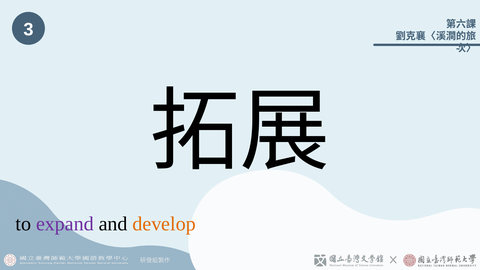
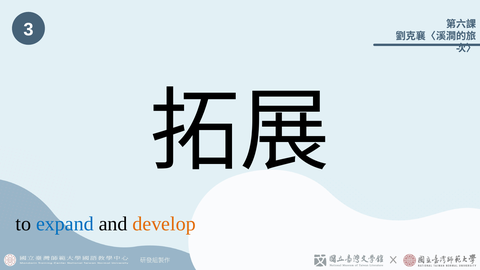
expand colour: purple -> blue
